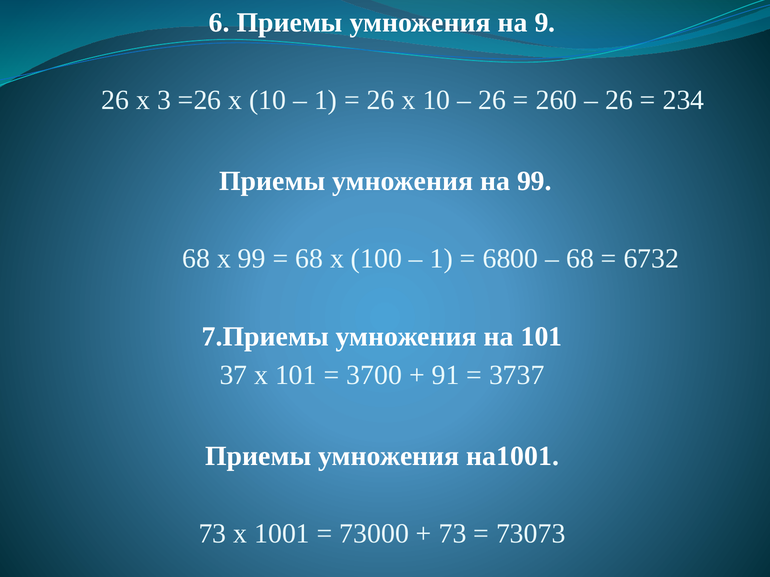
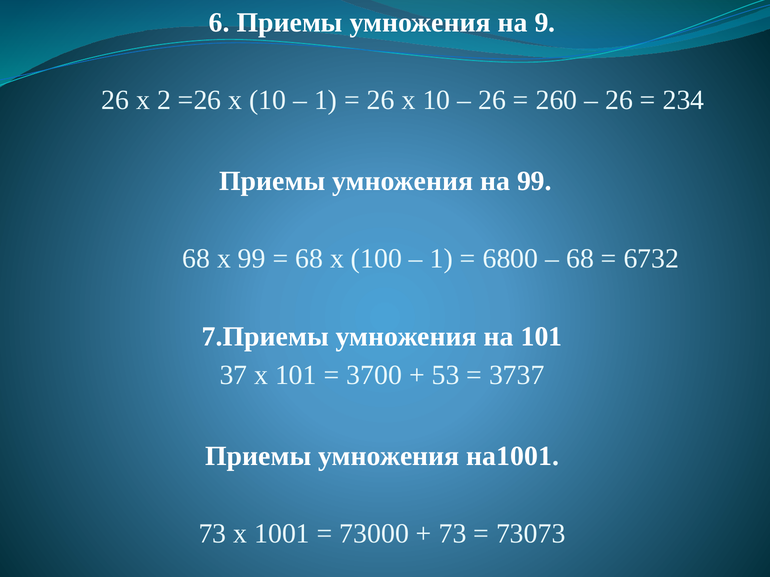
3: 3 -> 2
91: 91 -> 53
